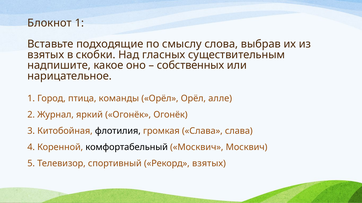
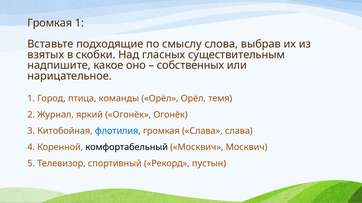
Блокнот at (50, 23): Блокнот -> Громкая
алле: алле -> темя
флотилия colour: black -> blue
Рекорд взятых: взятых -> пустын
